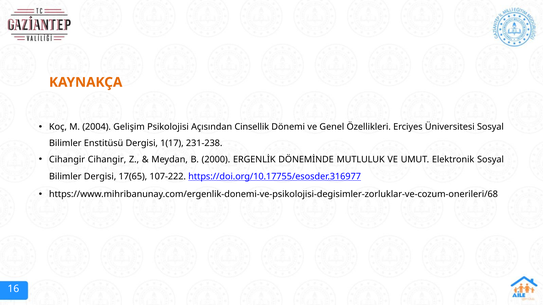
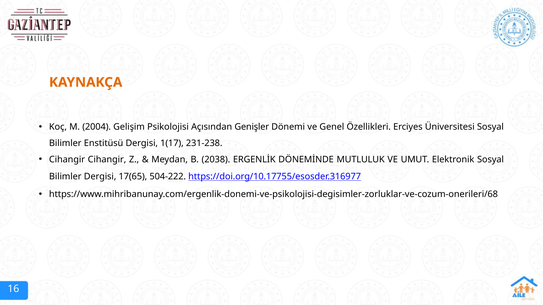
Cinsellik: Cinsellik -> Genişler
2000: 2000 -> 2038
107-222: 107-222 -> 504-222
